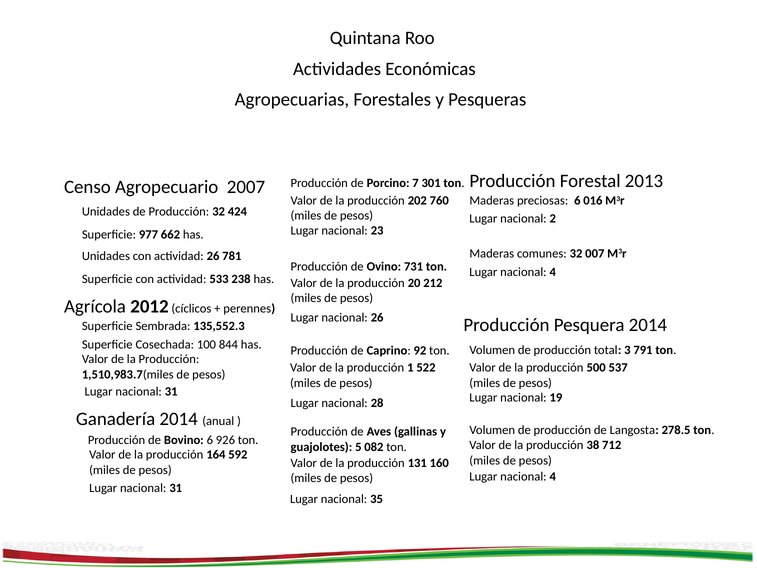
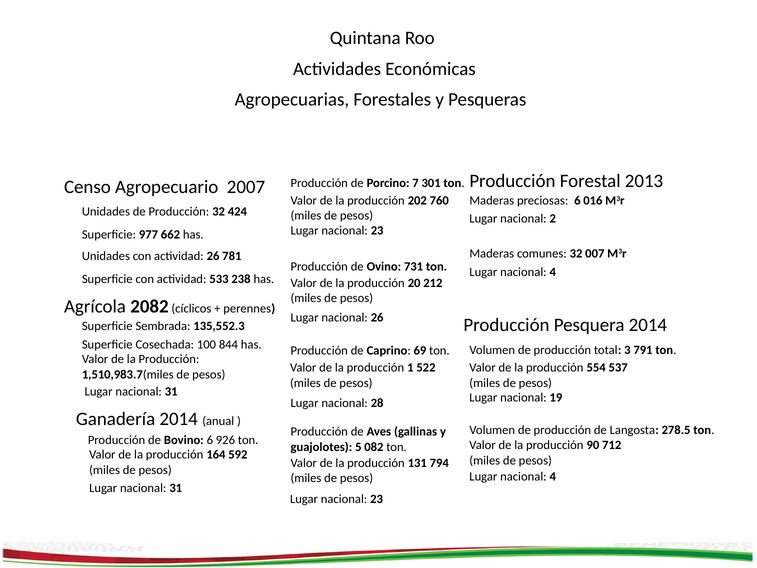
2012: 2012 -> 2082
92: 92 -> 69
500: 500 -> 554
38: 38 -> 90
160: 160 -> 794
35 at (377, 499): 35 -> 23
